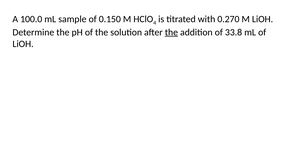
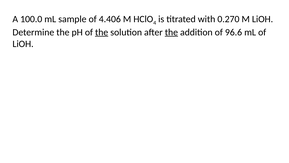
0.150: 0.150 -> 4.406
the at (102, 32) underline: none -> present
33.8: 33.8 -> 96.6
